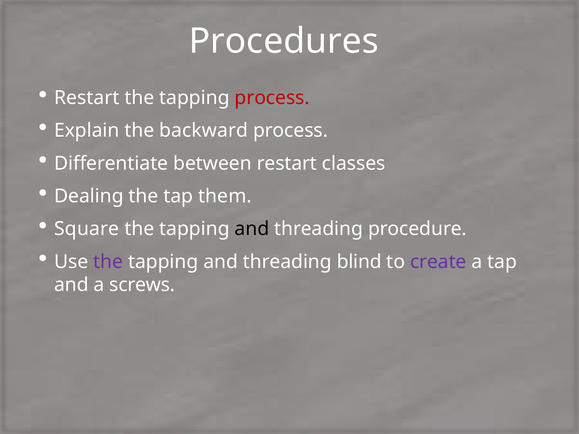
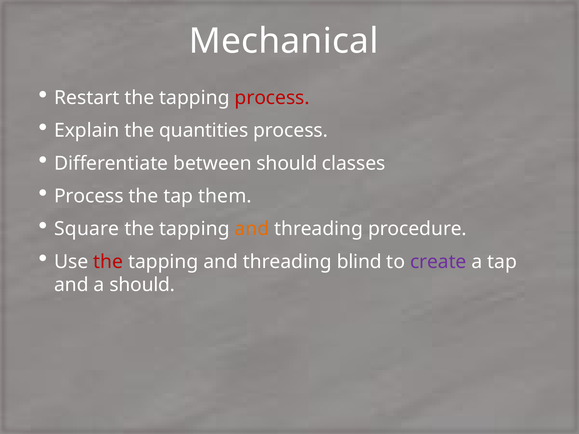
Procedures: Procedures -> Mechanical
backward: backward -> quantities
between restart: restart -> should
Dealing at (89, 196): Dealing -> Process
and at (252, 229) colour: black -> orange
the at (108, 262) colour: purple -> red
a screws: screws -> should
